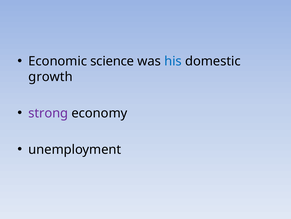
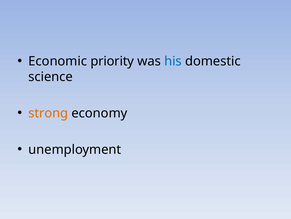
science: science -> priority
growth: growth -> science
strong colour: purple -> orange
